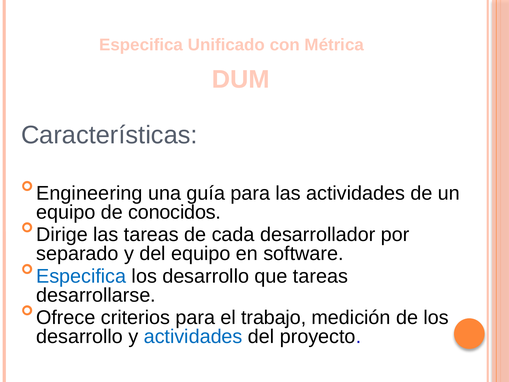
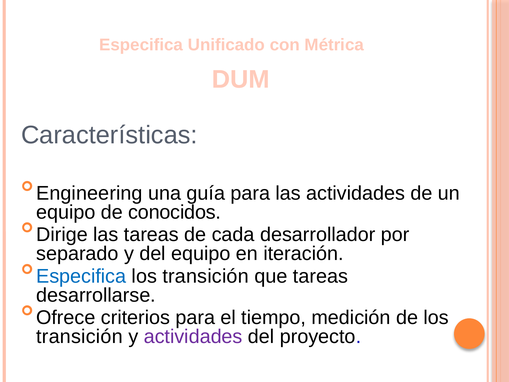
software: software -> iteración
desarrollo at (206, 276): desarrollo -> transición
trabajo: trabajo -> tiempo
desarrollo at (80, 336): desarrollo -> transición
actividades at (193, 336) colour: blue -> purple
